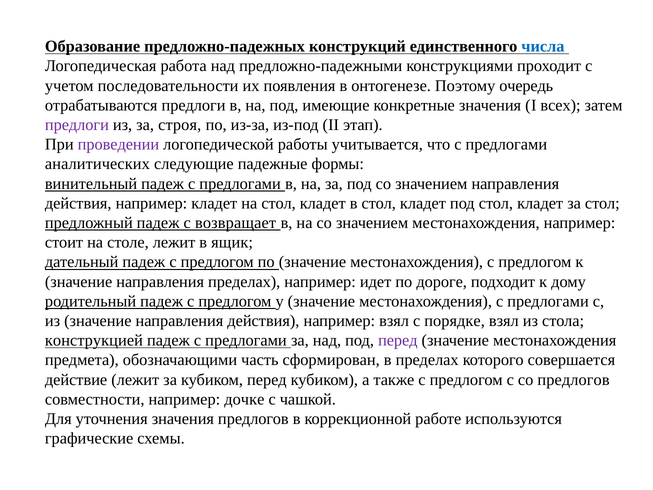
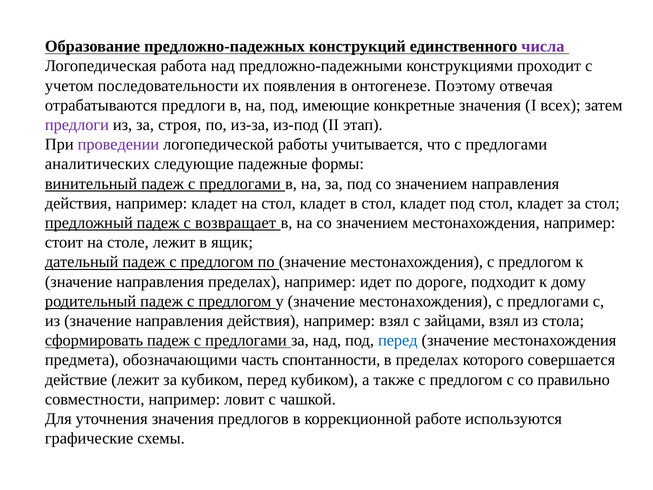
числа colour: blue -> purple
очередь: очередь -> отвечая
порядке: порядке -> зайцами
конструкцией: конструкцией -> сформировать
перед at (398, 340) colour: purple -> blue
сформирован: сформирован -> спонтанности
со предлогов: предлогов -> правильно
дочке: дочке -> ловит
